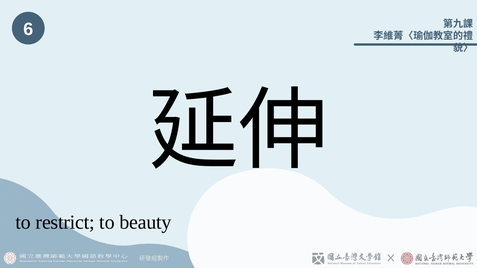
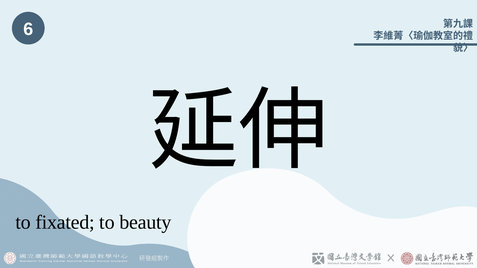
restrict: restrict -> fixated
